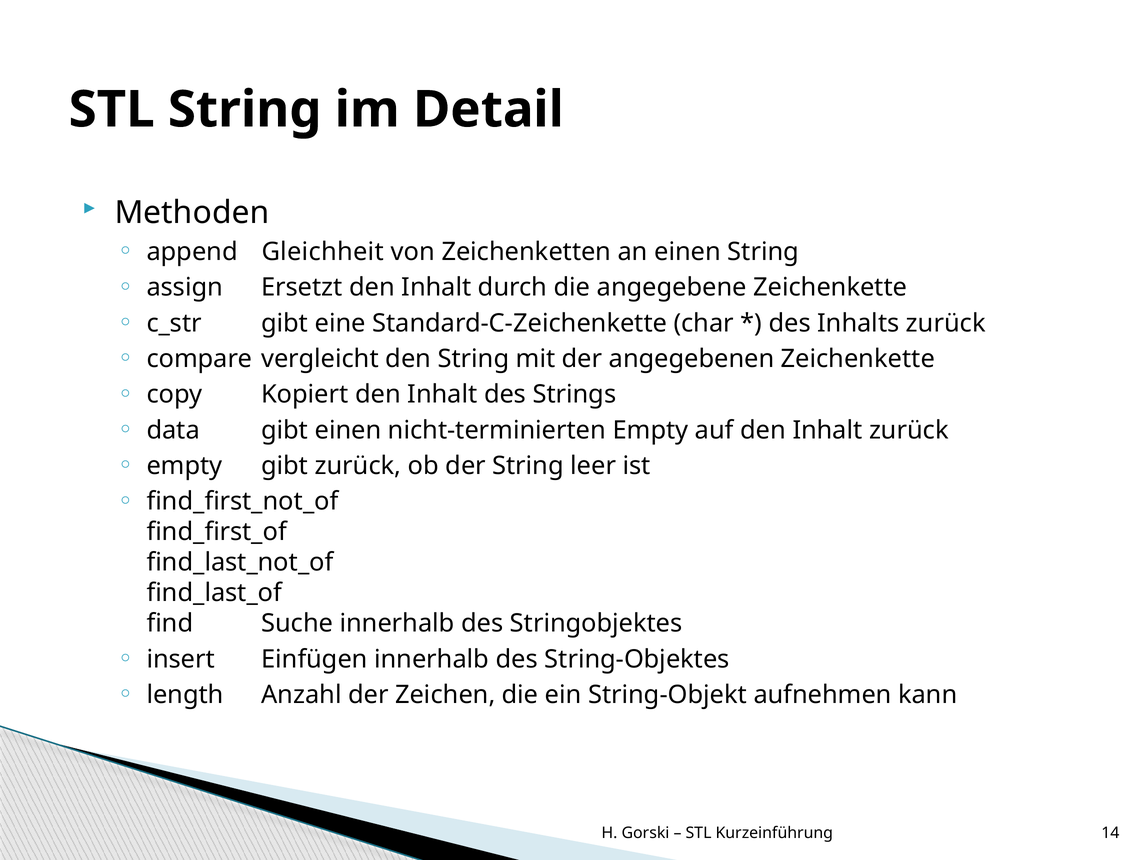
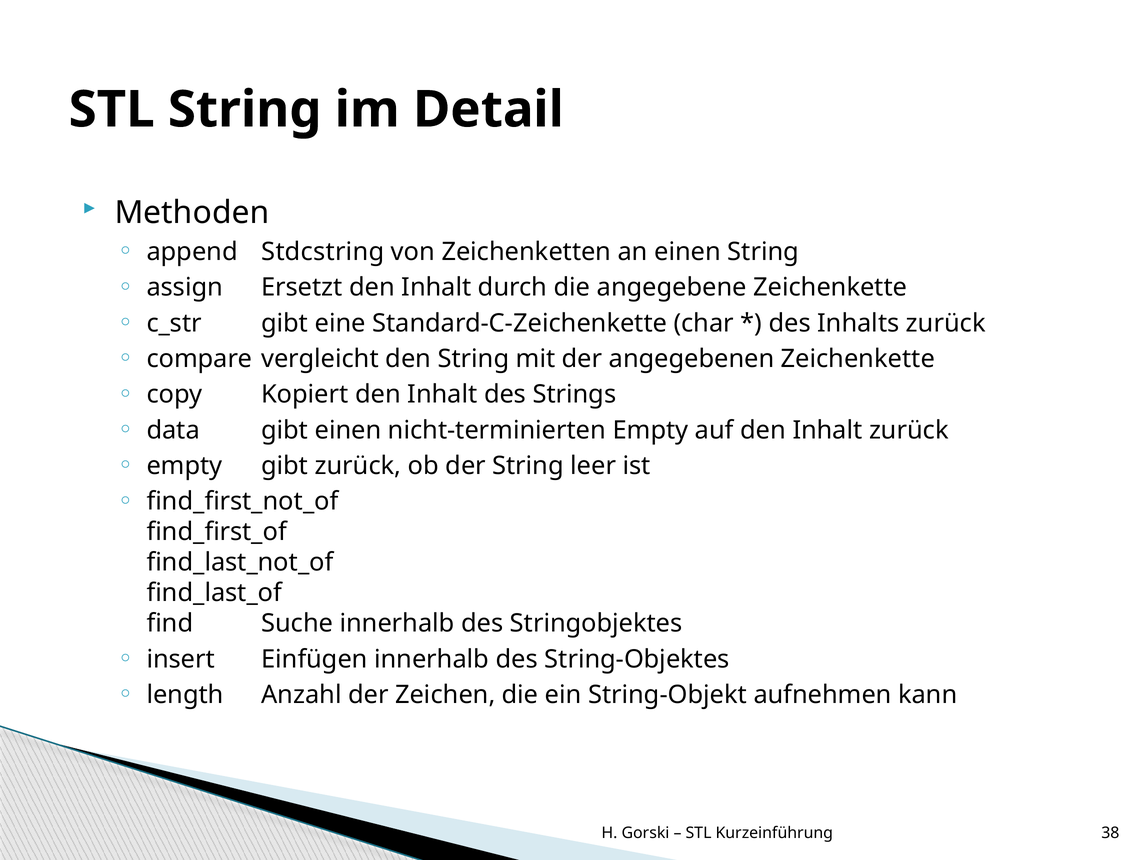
Gleichheit: Gleichheit -> Stdcstring
14: 14 -> 38
